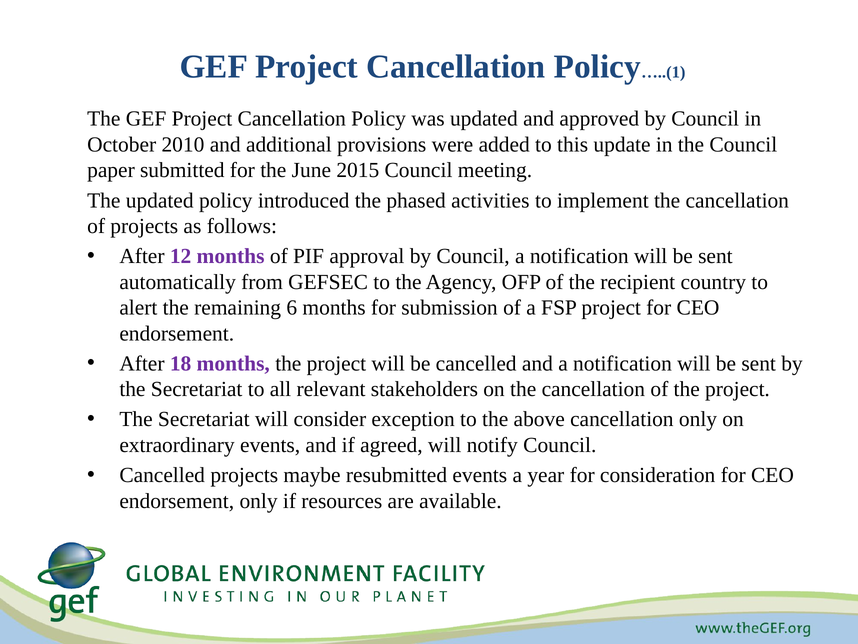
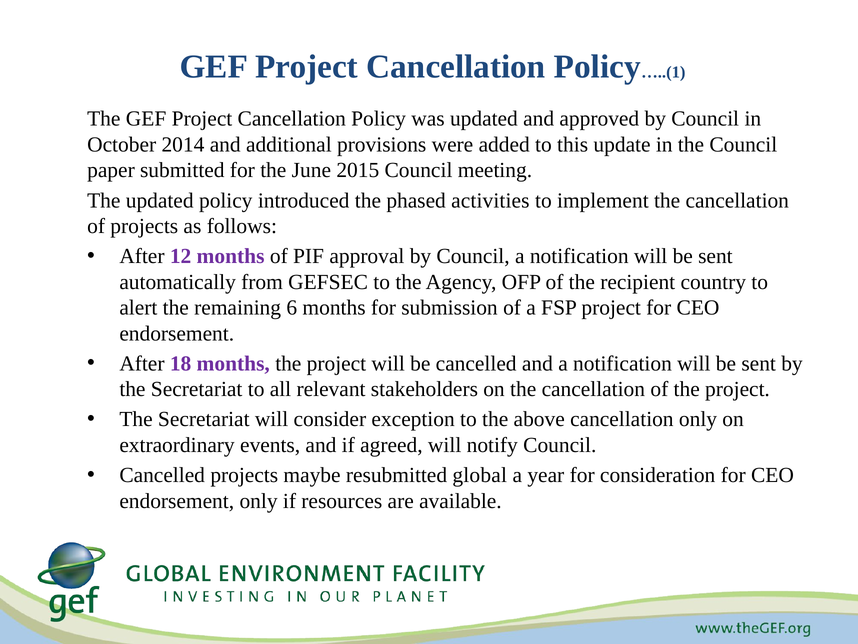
2010: 2010 -> 2014
resubmitted events: events -> global
